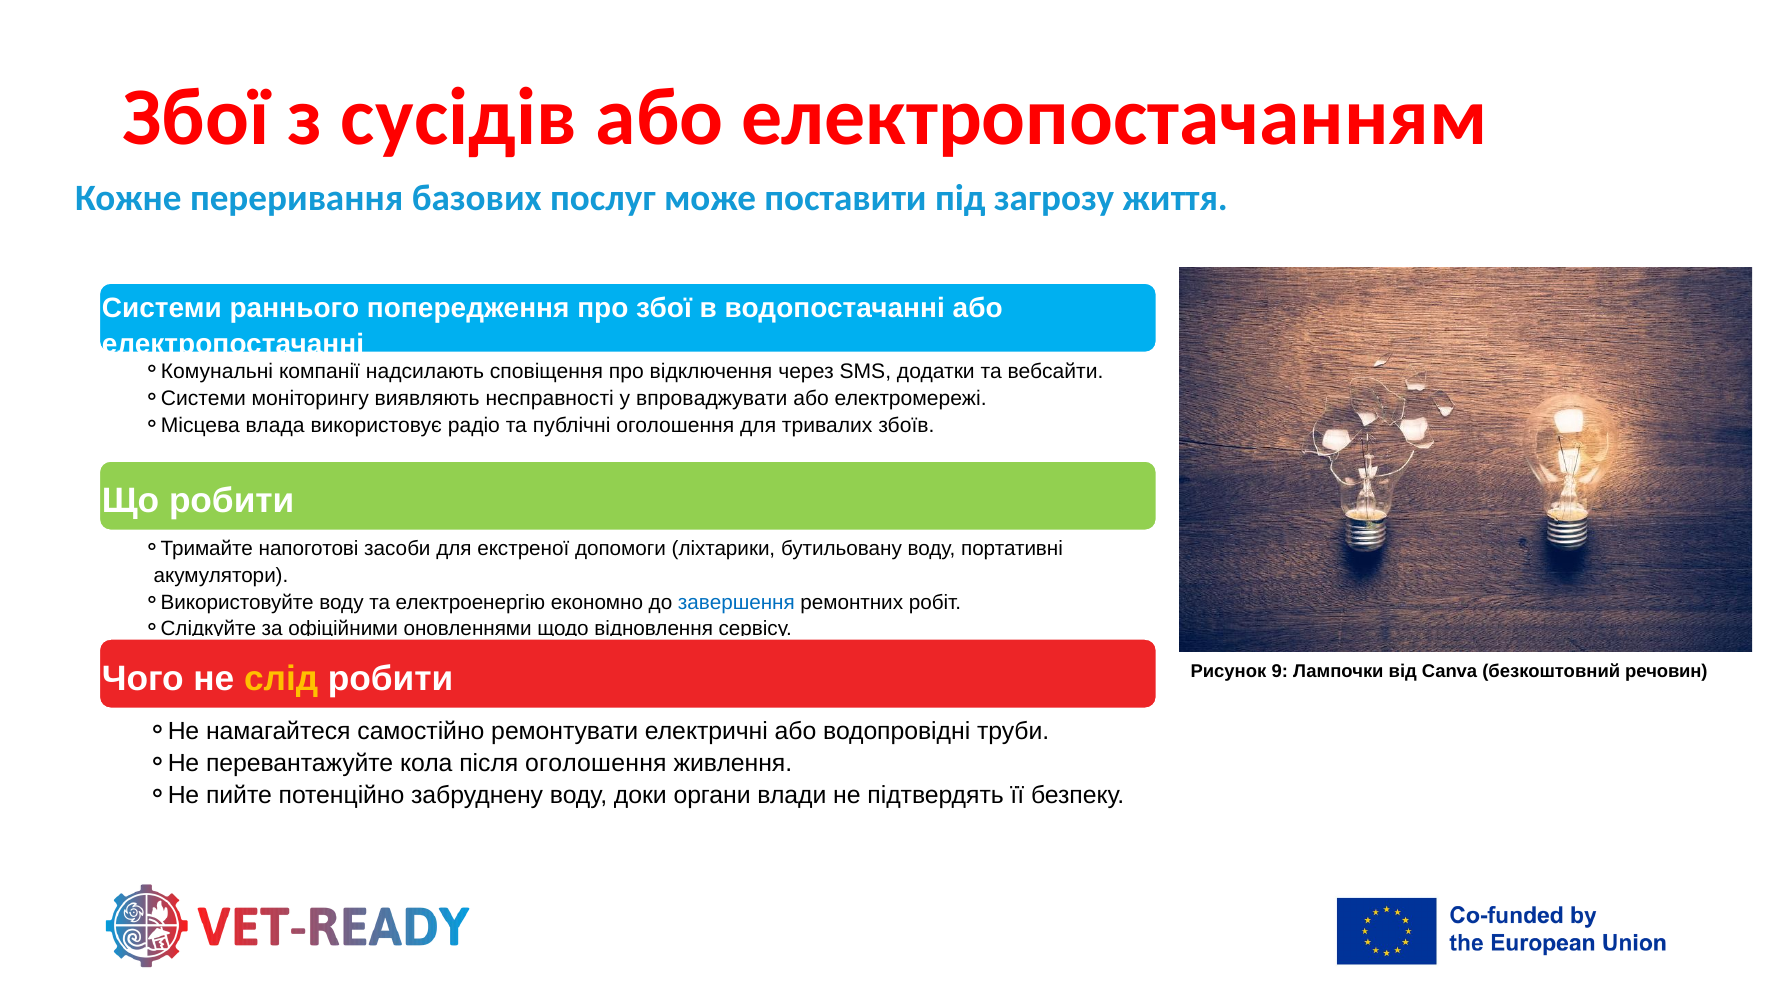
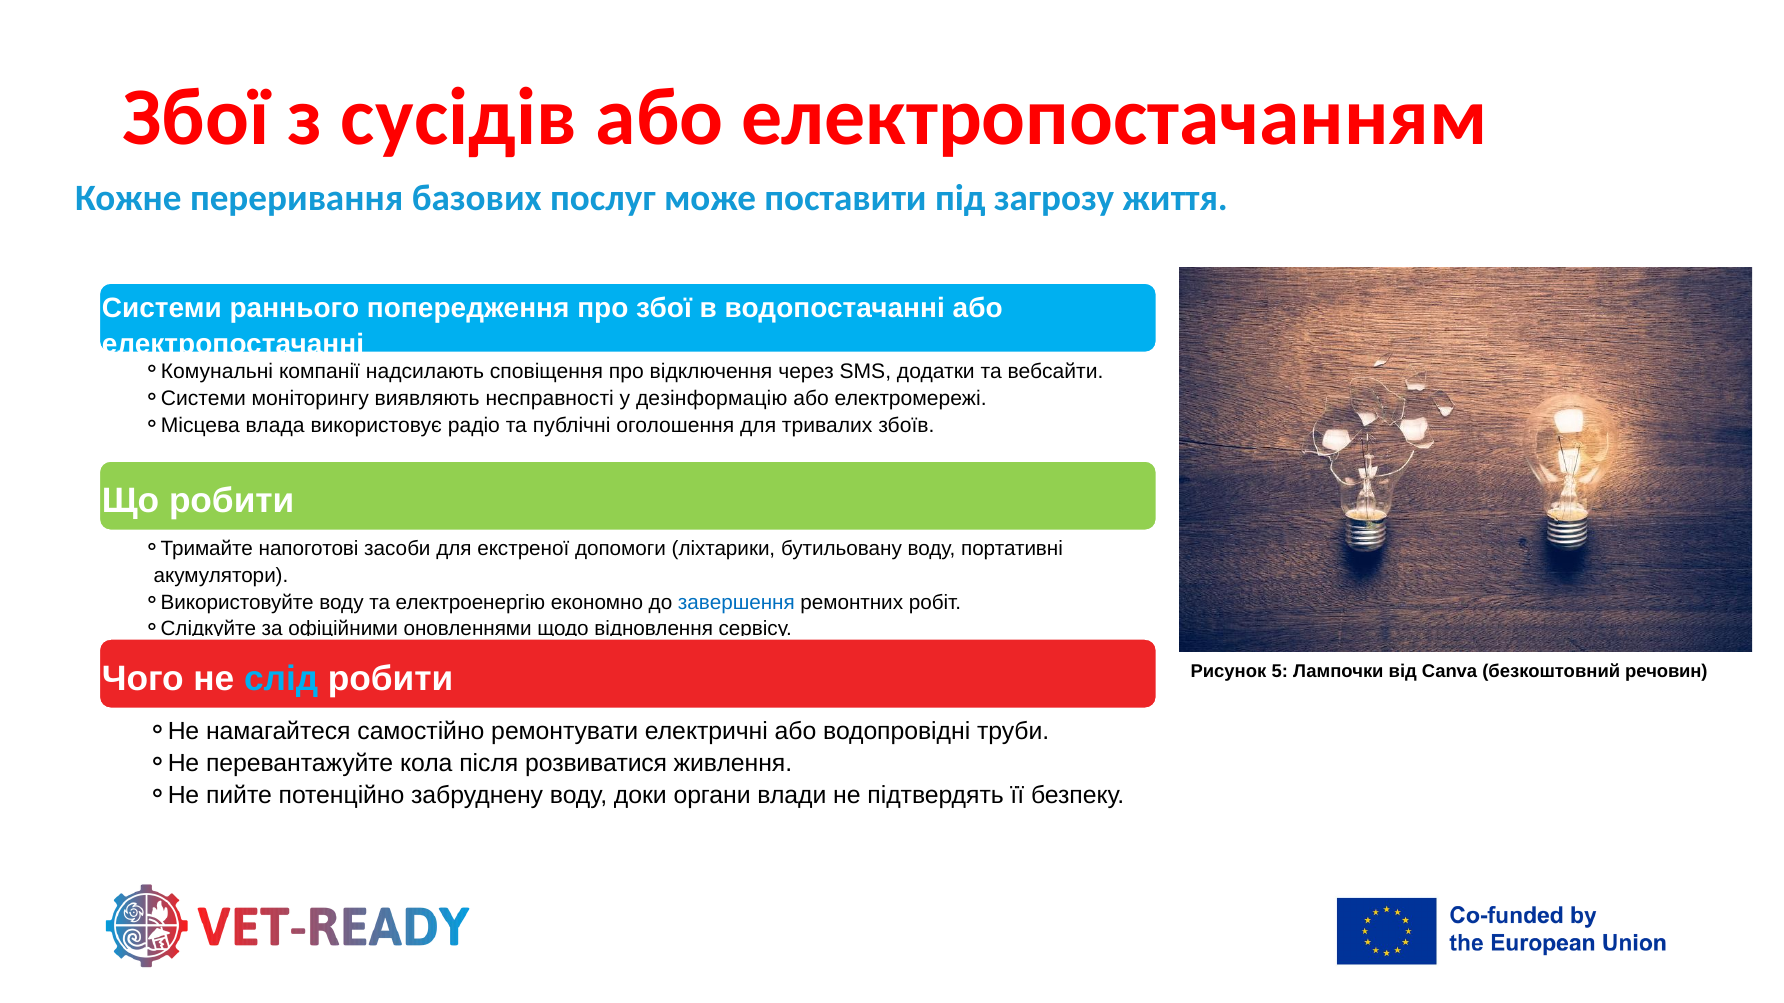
впроваджувати: впроваджувати -> дезінформацію
слід colour: yellow -> light blue
9: 9 -> 5
після оголошення: оголошення -> розвиватися
